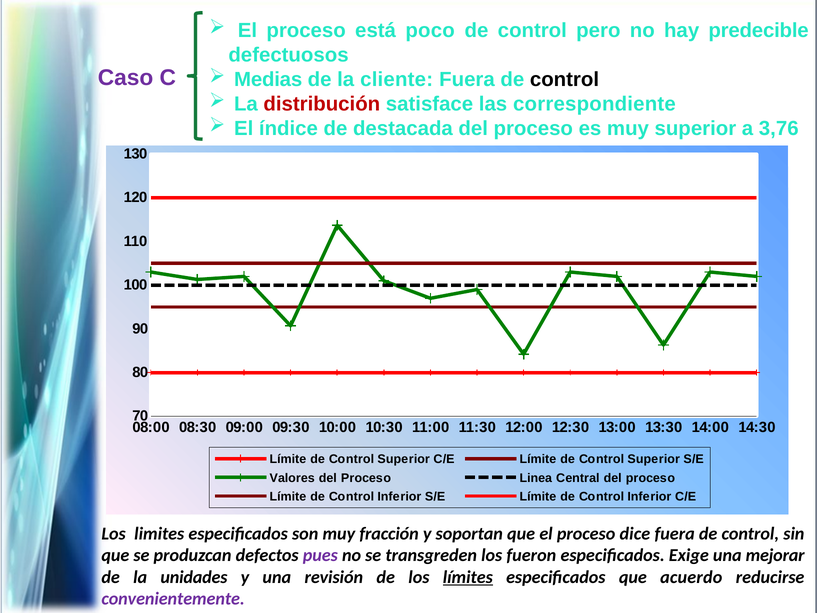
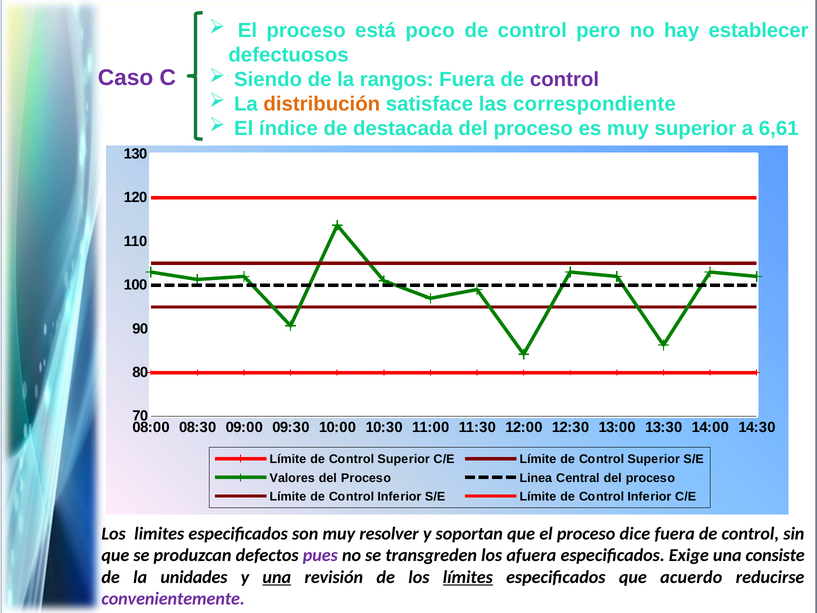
predecible: predecible -> establecer
Medias: Medias -> Siendo
cliente: cliente -> rangos
control at (564, 79) colour: black -> purple
distribución colour: red -> orange
3,76: 3,76 -> 6,61
fracción: fracción -> resolver
fueron: fueron -> afuera
mejorar: mejorar -> consiste
una at (277, 577) underline: none -> present
